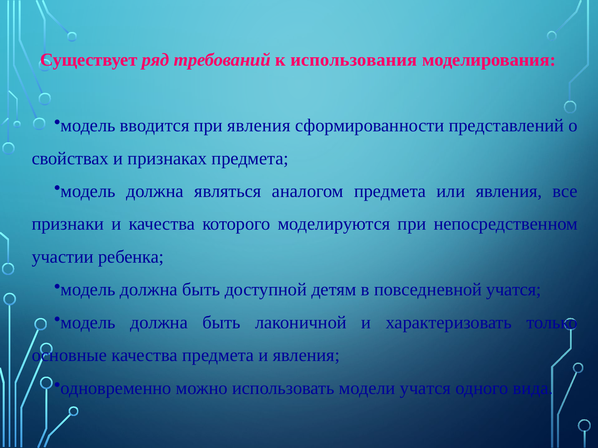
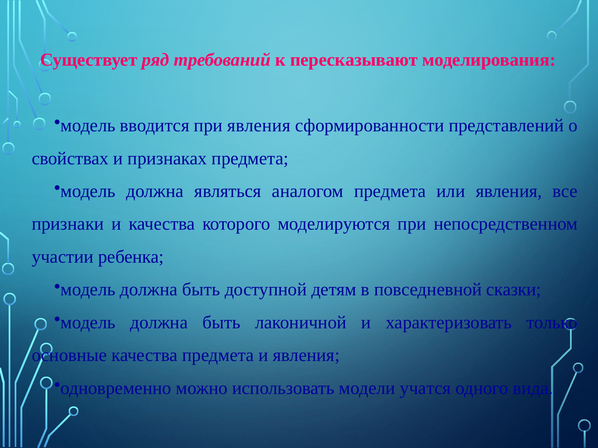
использования: использования -> пересказывают
повседневной учатся: учатся -> сказки
